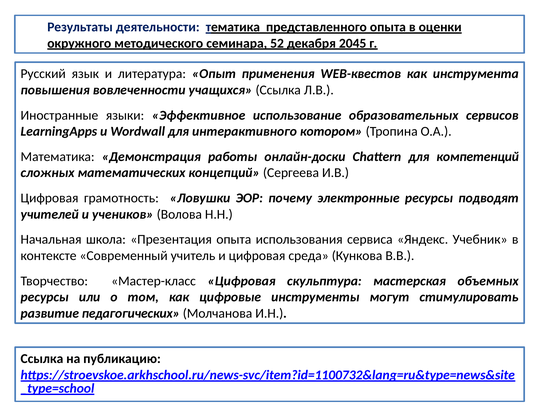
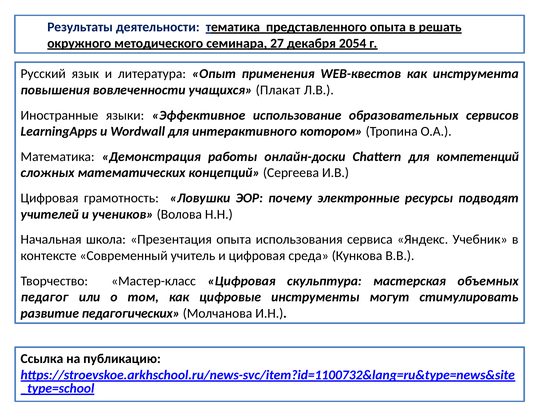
оценки: оценки -> решать
52: 52 -> 27
2045: 2045 -> 2054
учащихся Ссылка: Ссылка -> Плакат
ресурсы at (45, 298): ресурсы -> педагог
